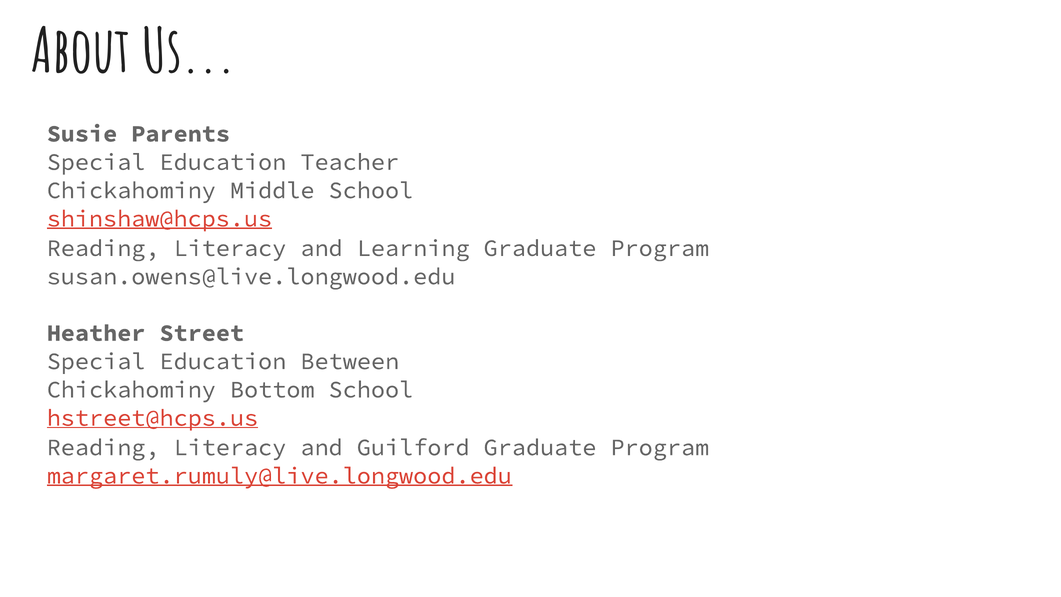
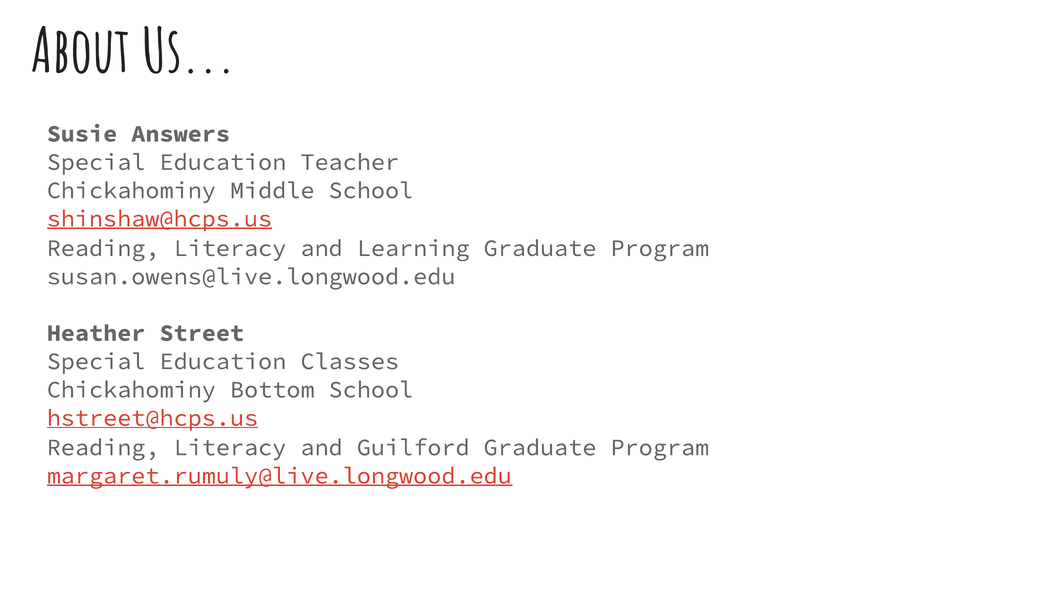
Parents: Parents -> Answers
Between: Between -> Classes
